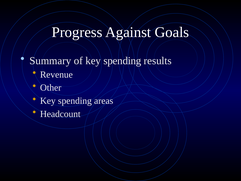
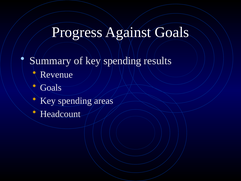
Other at (51, 88): Other -> Goals
